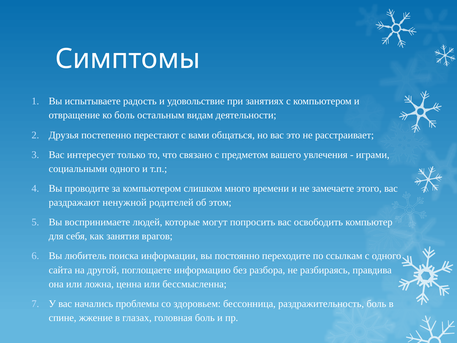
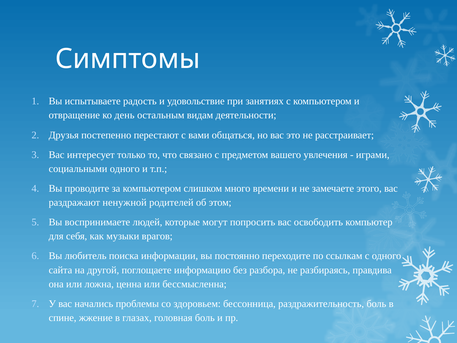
ко боль: боль -> день
занятия: занятия -> музыки
